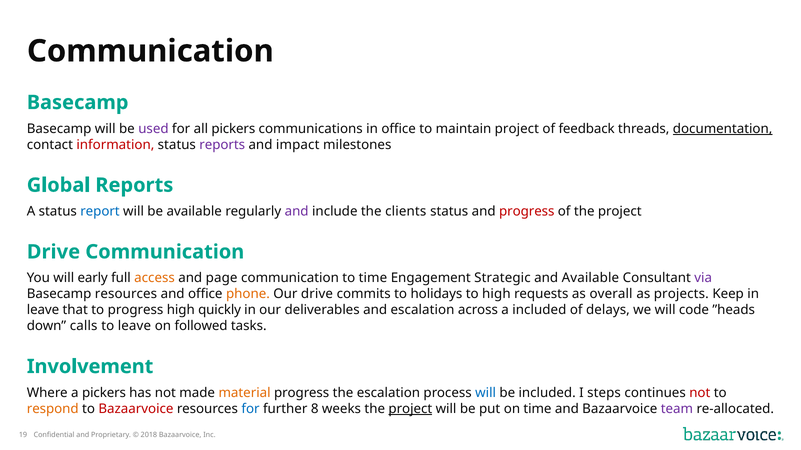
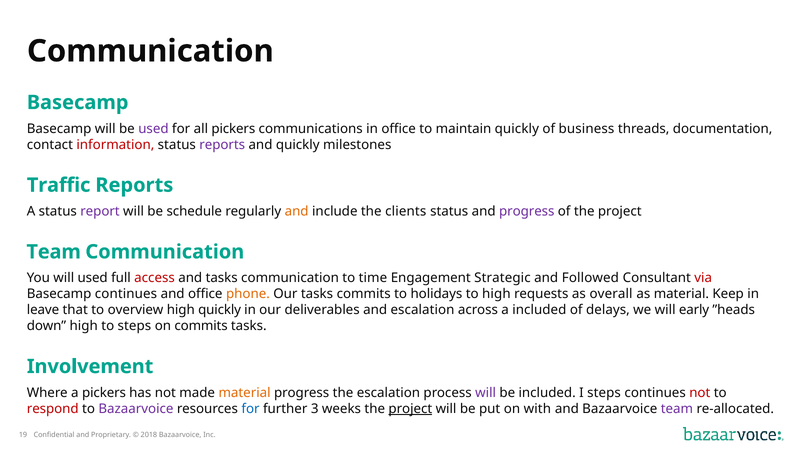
maintain project: project -> quickly
feedback: feedback -> business
documentation underline: present -> none
and impact: impact -> quickly
Global: Global -> Traffic
report colour: blue -> purple
be available: available -> schedule
and at (297, 212) colour: purple -> orange
progress at (527, 212) colour: red -> purple
Drive at (53, 252): Drive -> Team
will early: early -> used
access colour: orange -> red
and page: page -> tasks
and Available: Available -> Followed
via colour: purple -> red
Basecamp resources: resources -> continues
Our drive: drive -> tasks
as projects: projects -> material
to progress: progress -> overview
code: code -> early
down calls: calls -> high
to leave: leave -> steps
on followed: followed -> commits
will at (486, 393) colour: blue -> purple
respond colour: orange -> red
Bazaarvoice at (136, 409) colour: red -> purple
8: 8 -> 3
on time: time -> with
